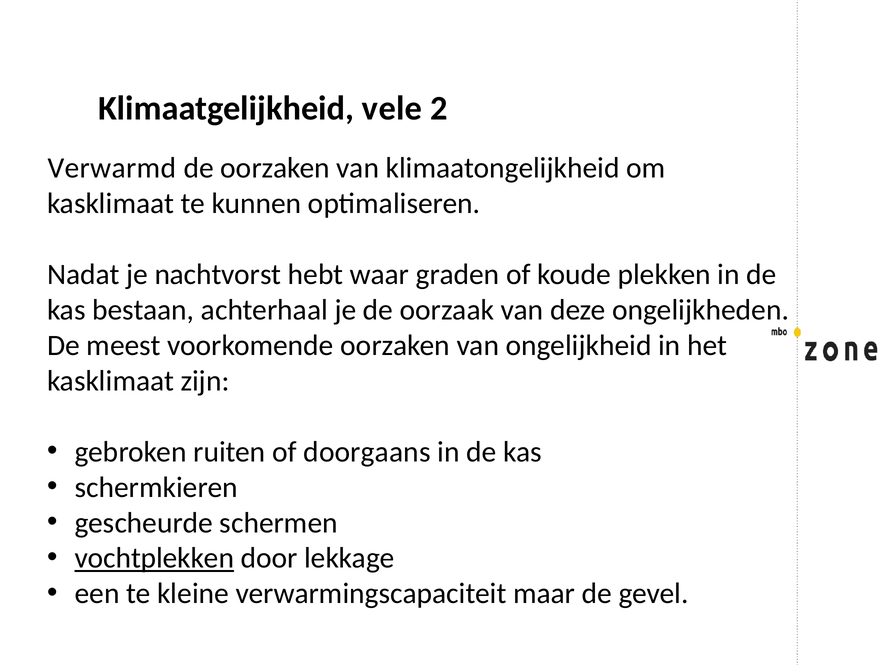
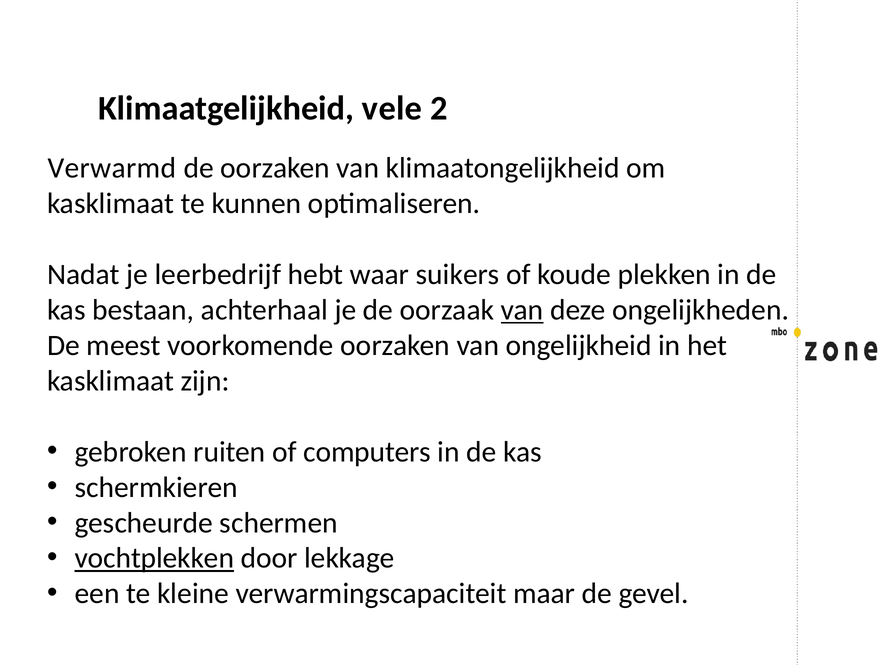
nachtvorst: nachtvorst -> leerbedrijf
graden: graden -> suikers
van at (522, 310) underline: none -> present
doorgaans: doorgaans -> computers
